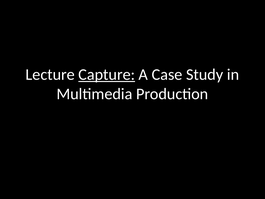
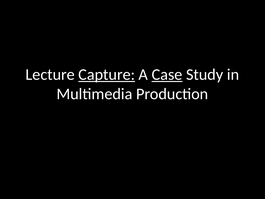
Case underline: none -> present
